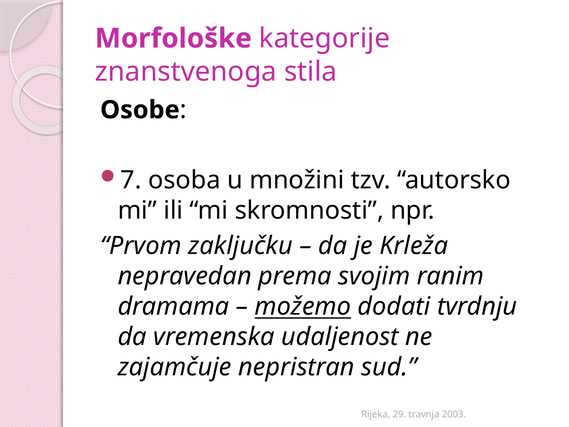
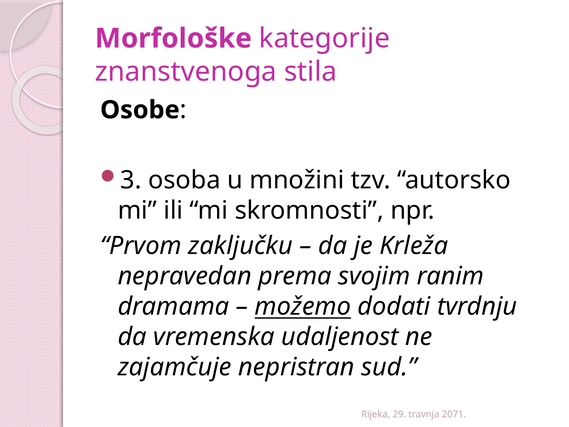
7: 7 -> 3
2003: 2003 -> 2071
